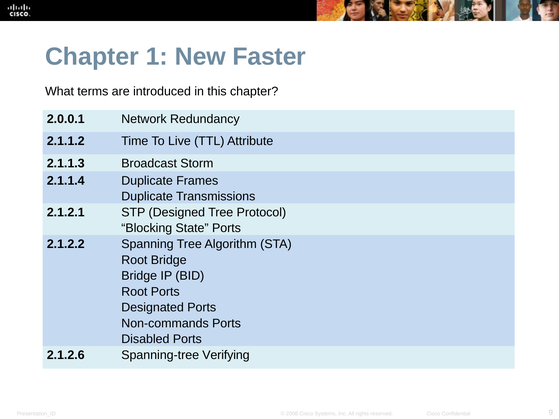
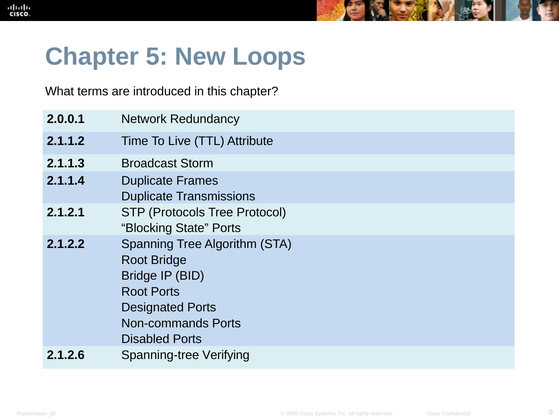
1: 1 -> 5
Faster: Faster -> Loops
Designed: Designed -> Protocols
